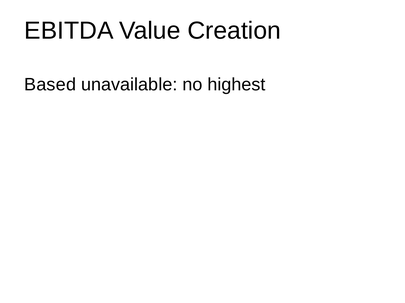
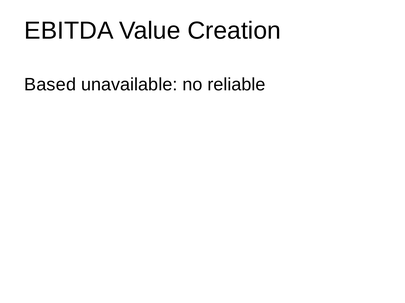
highest: highest -> reliable
